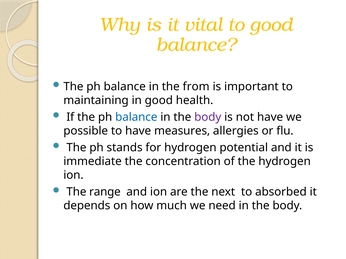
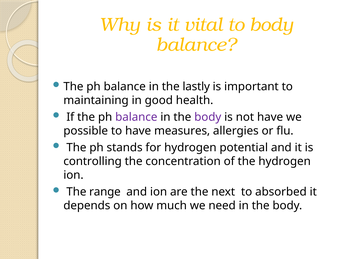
to good: good -> body
from: from -> lastly
balance at (136, 117) colour: blue -> purple
immediate: immediate -> controlling
